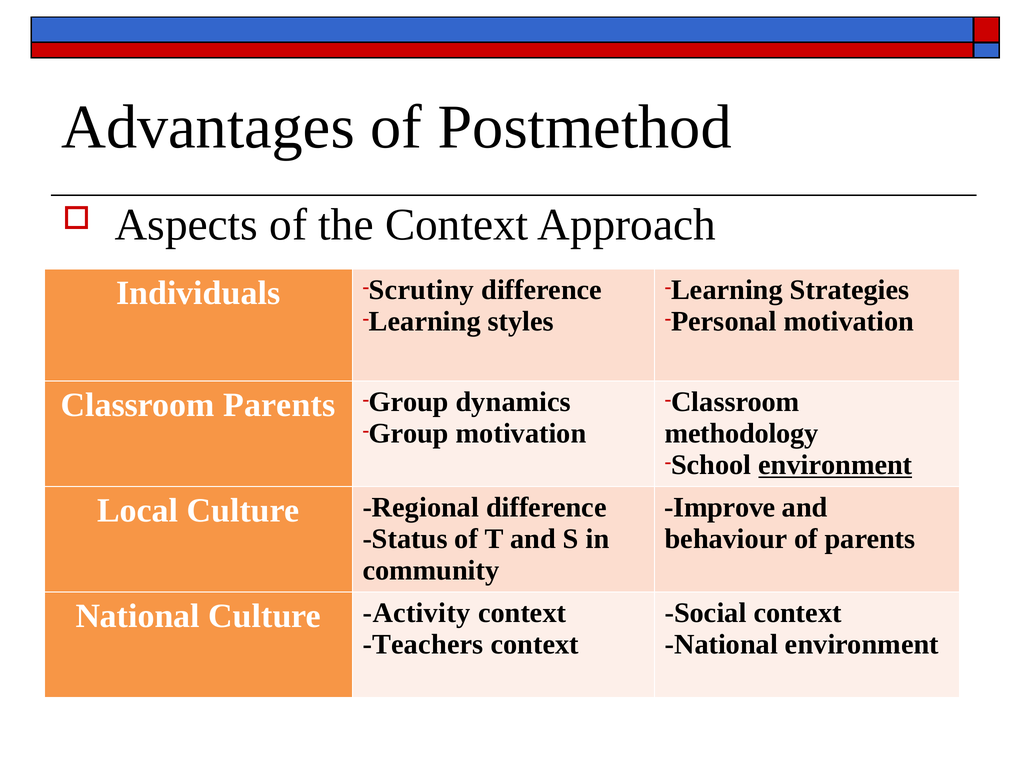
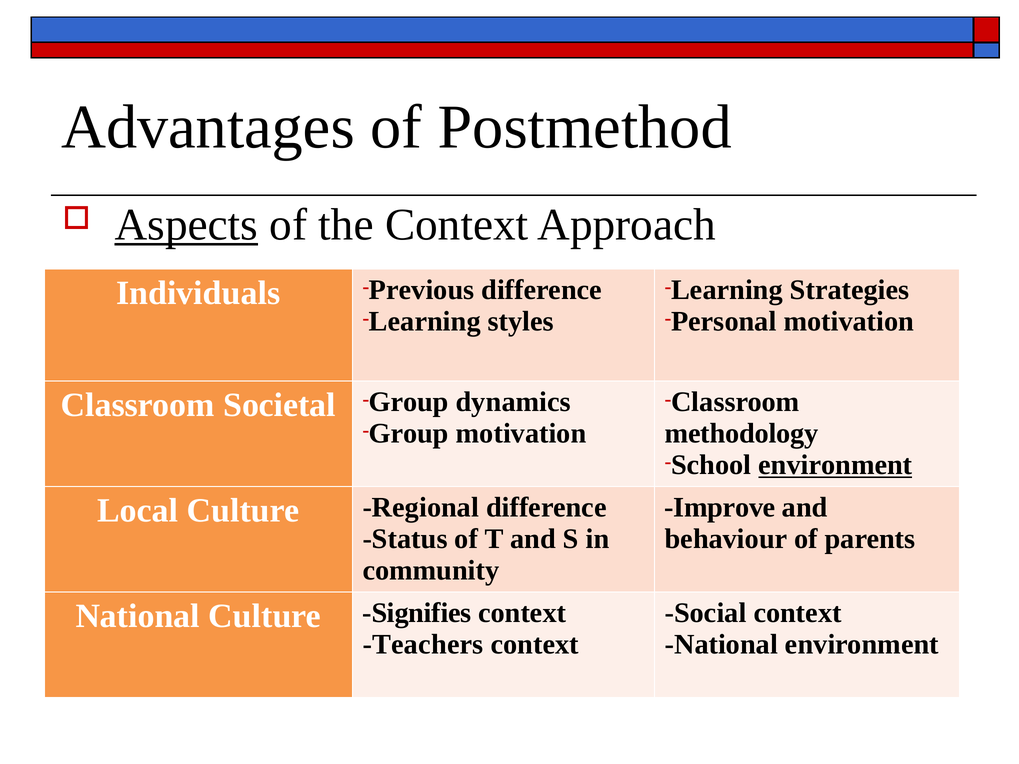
Aspects underline: none -> present
Scrutiny: Scrutiny -> Previous
Classroom Parents: Parents -> Societal
Activity: Activity -> Signifies
